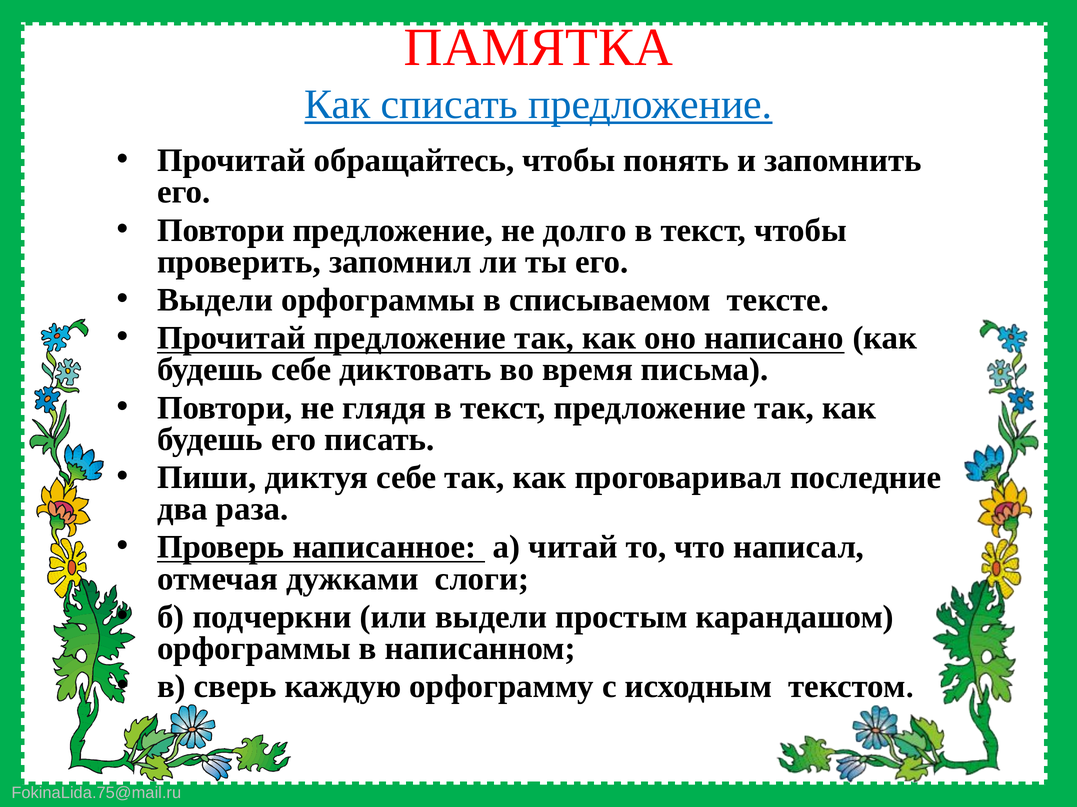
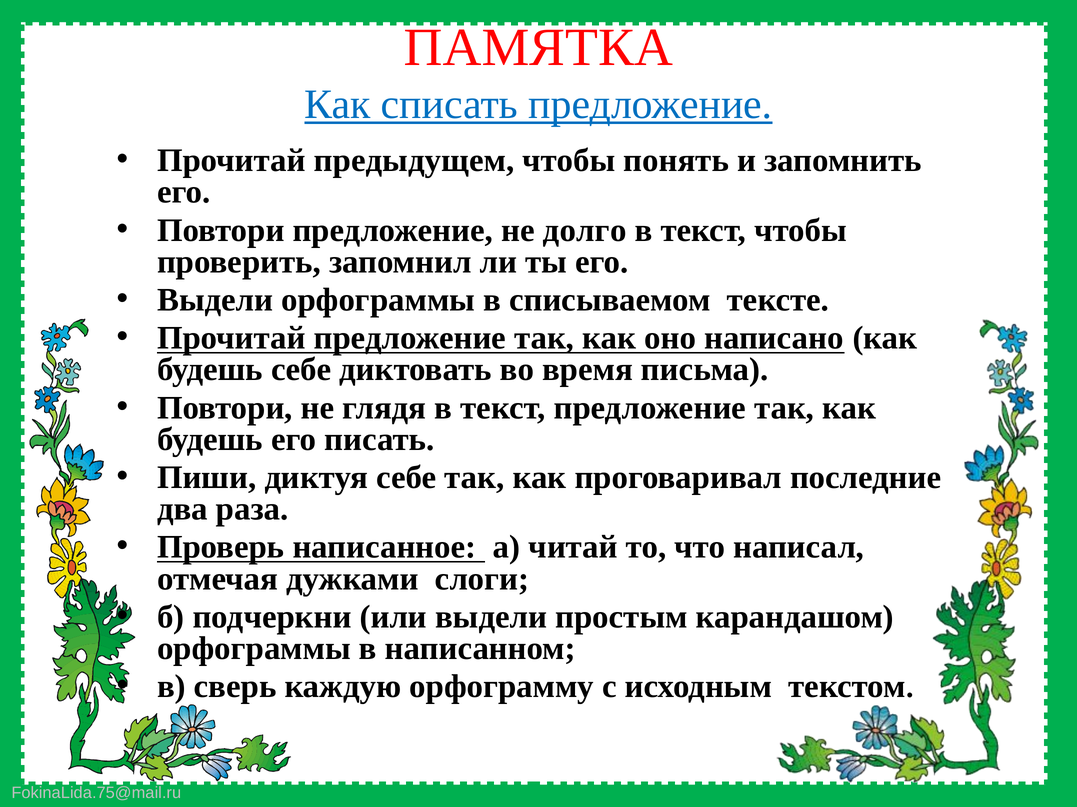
обращайтесь: обращайтесь -> предыдущем
